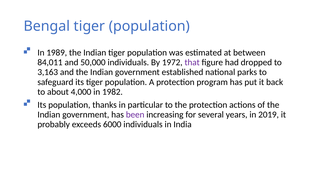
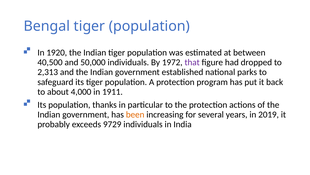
1989: 1989 -> 1920
84,011: 84,011 -> 40,500
3,163: 3,163 -> 2,313
1982: 1982 -> 1911
been colour: purple -> orange
6000: 6000 -> 9729
